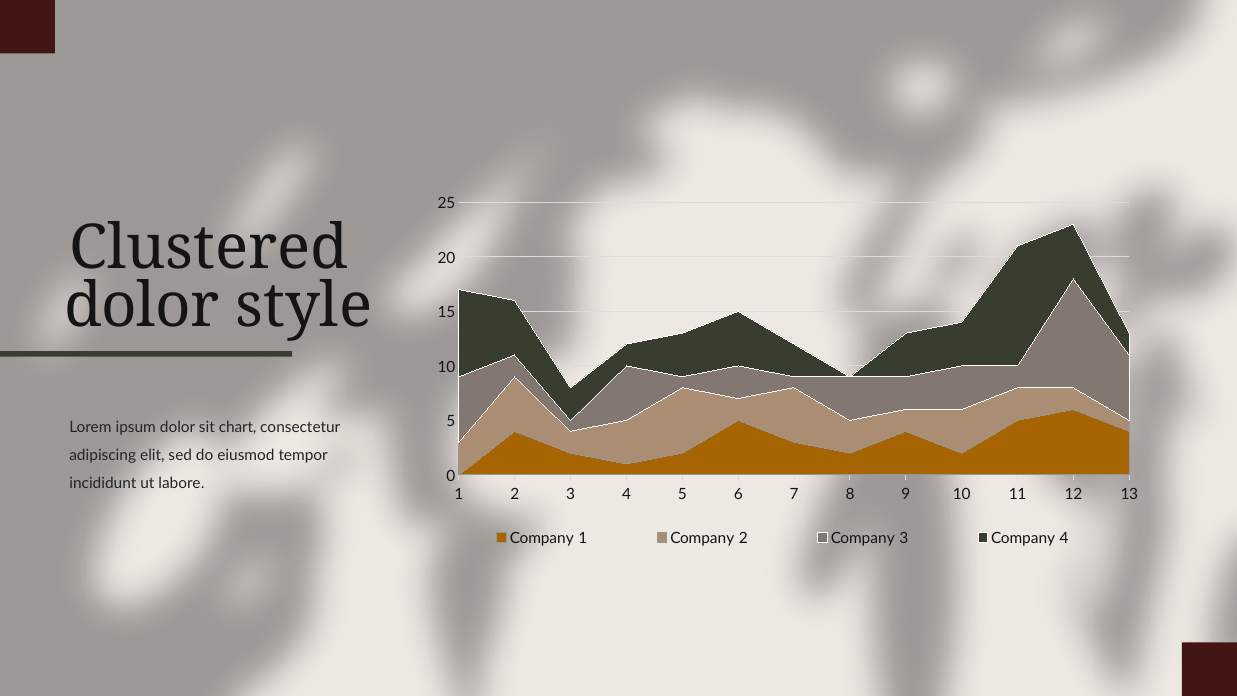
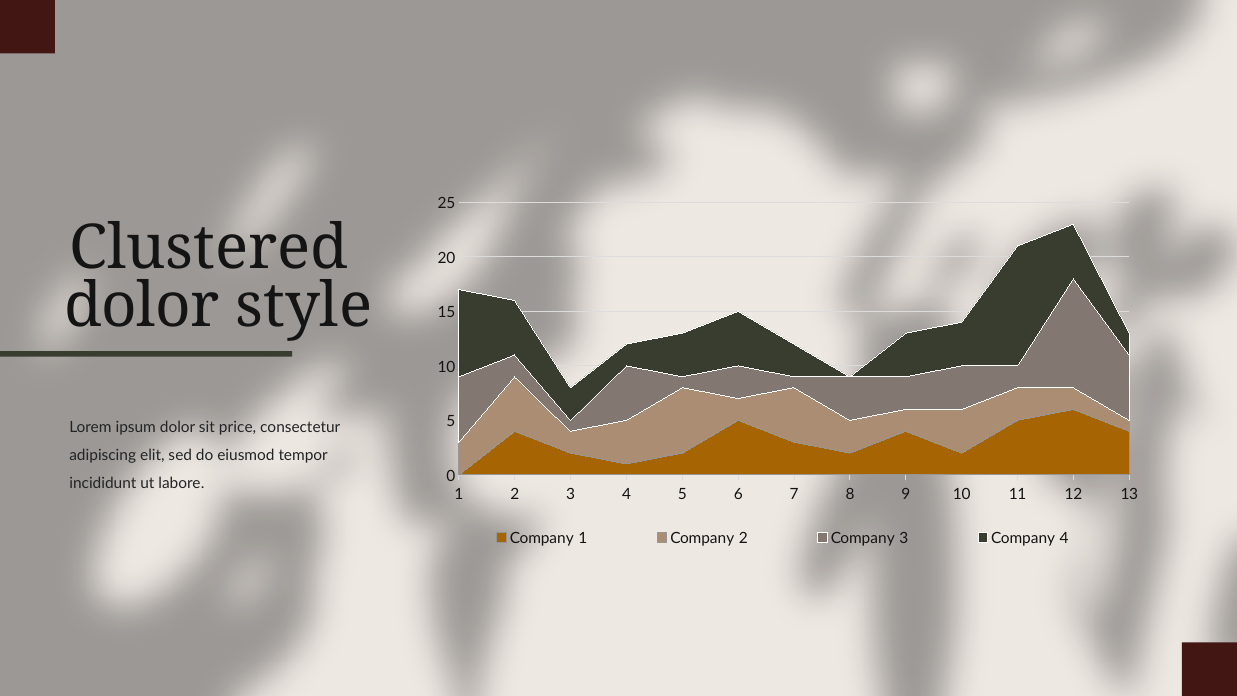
chart: chart -> price
